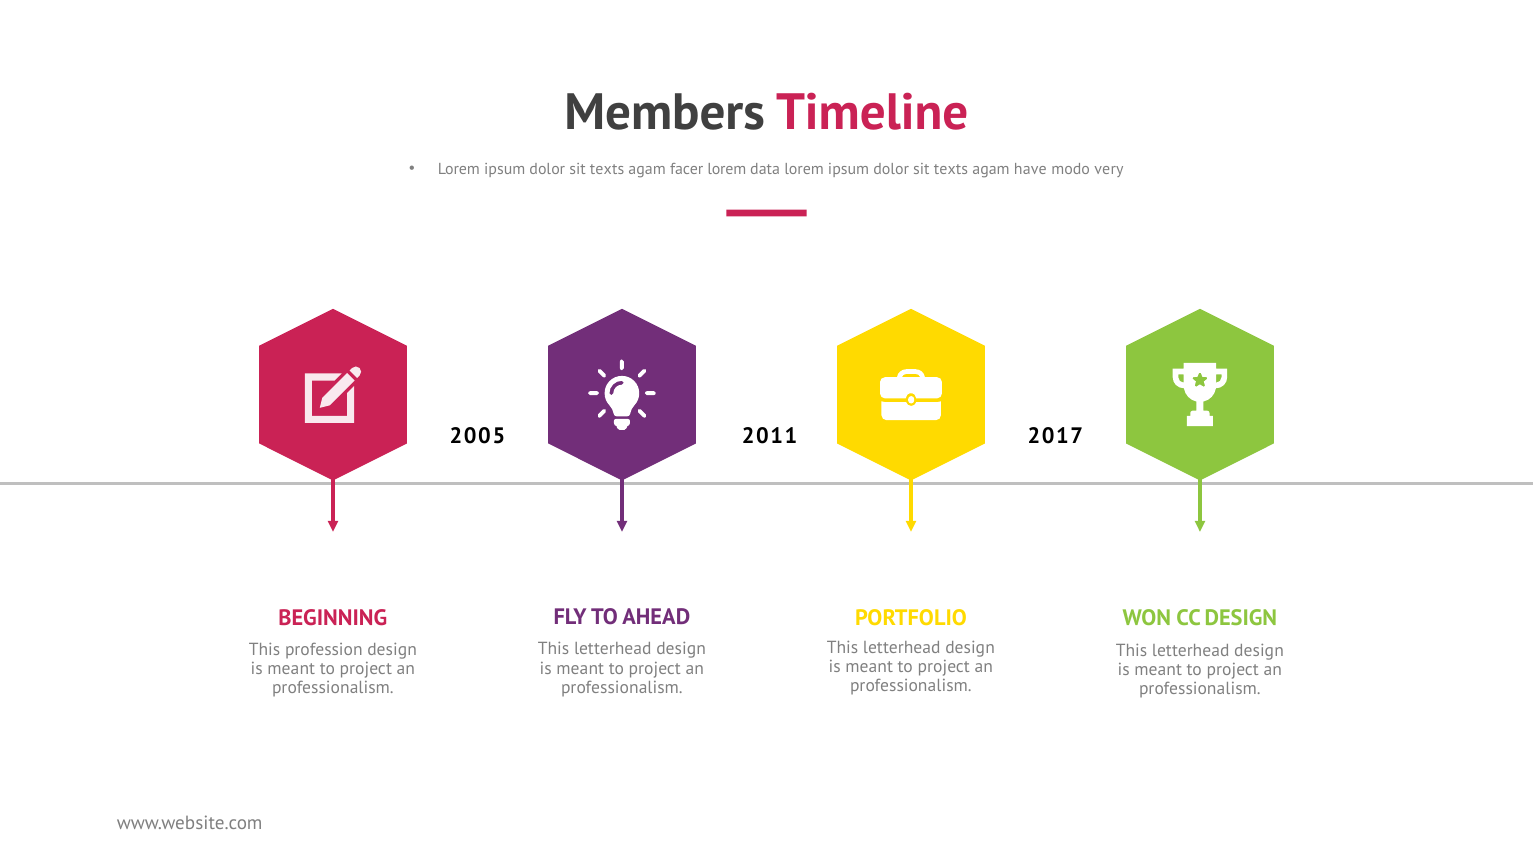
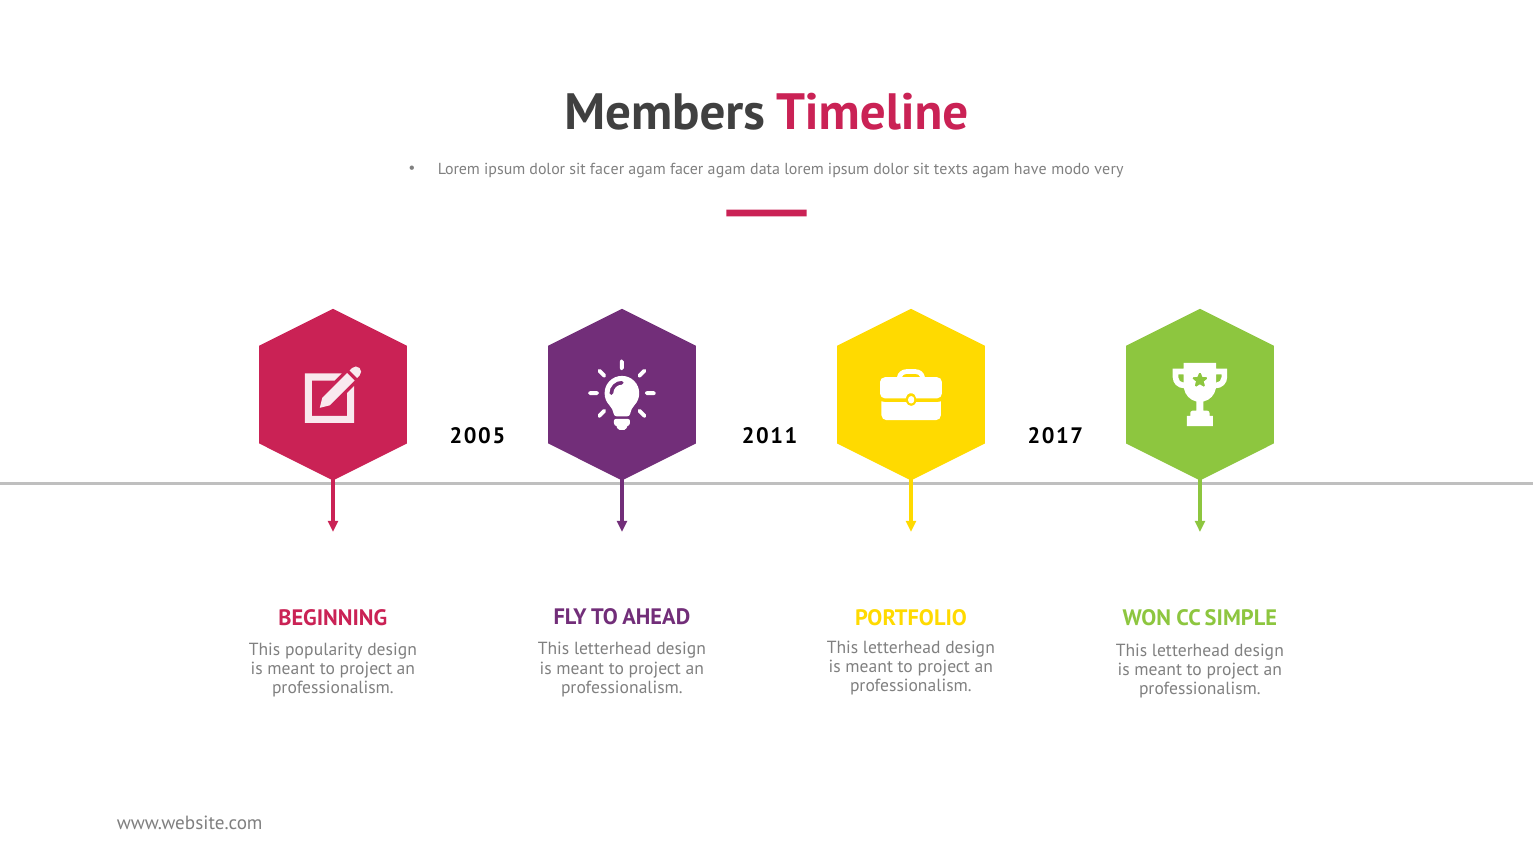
texts at (607, 169): texts -> facer
agam facer lorem: lorem -> agam
CC DESIGN: DESIGN -> SIMPLE
profession: profession -> popularity
